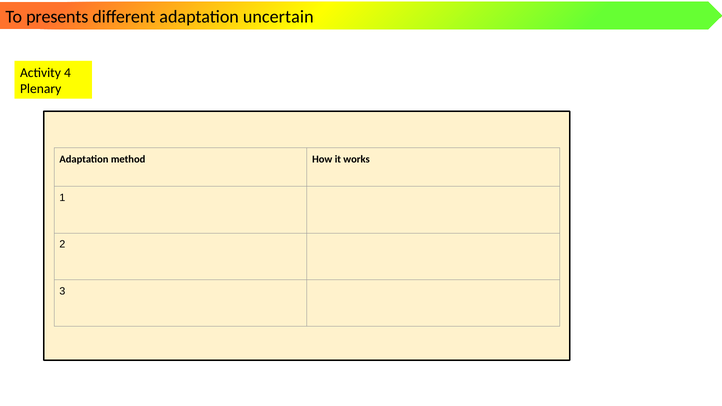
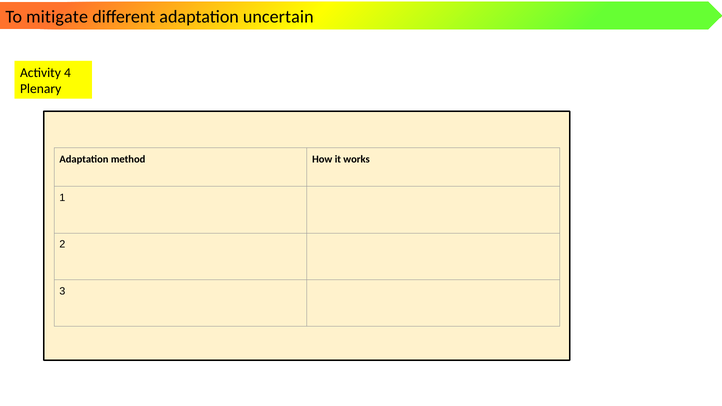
presents: presents -> mitigate
